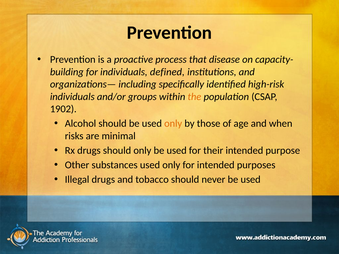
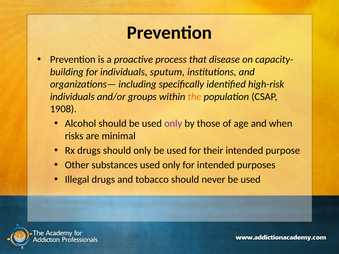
defined: defined -> sputum
1902: 1902 -> 1908
only at (173, 124) colour: orange -> purple
